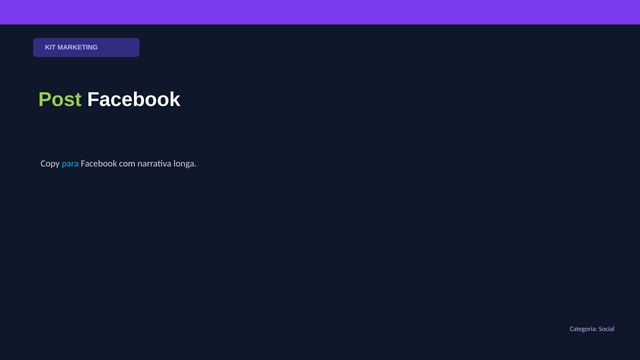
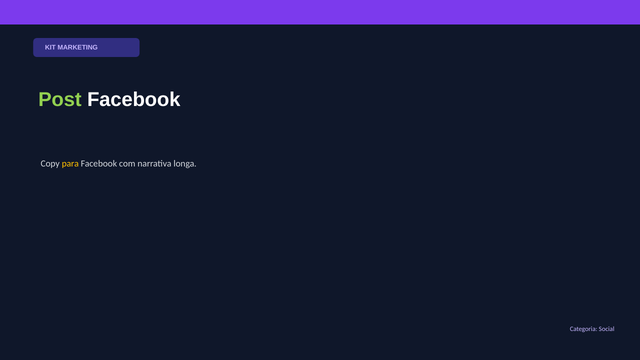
para colour: light blue -> yellow
